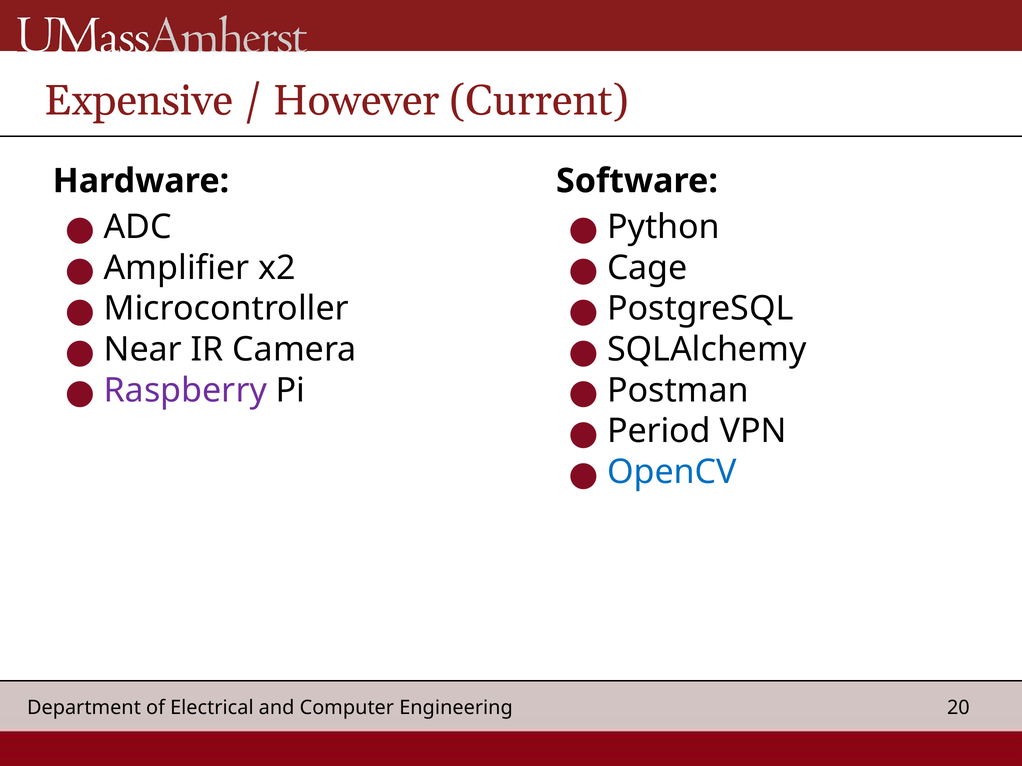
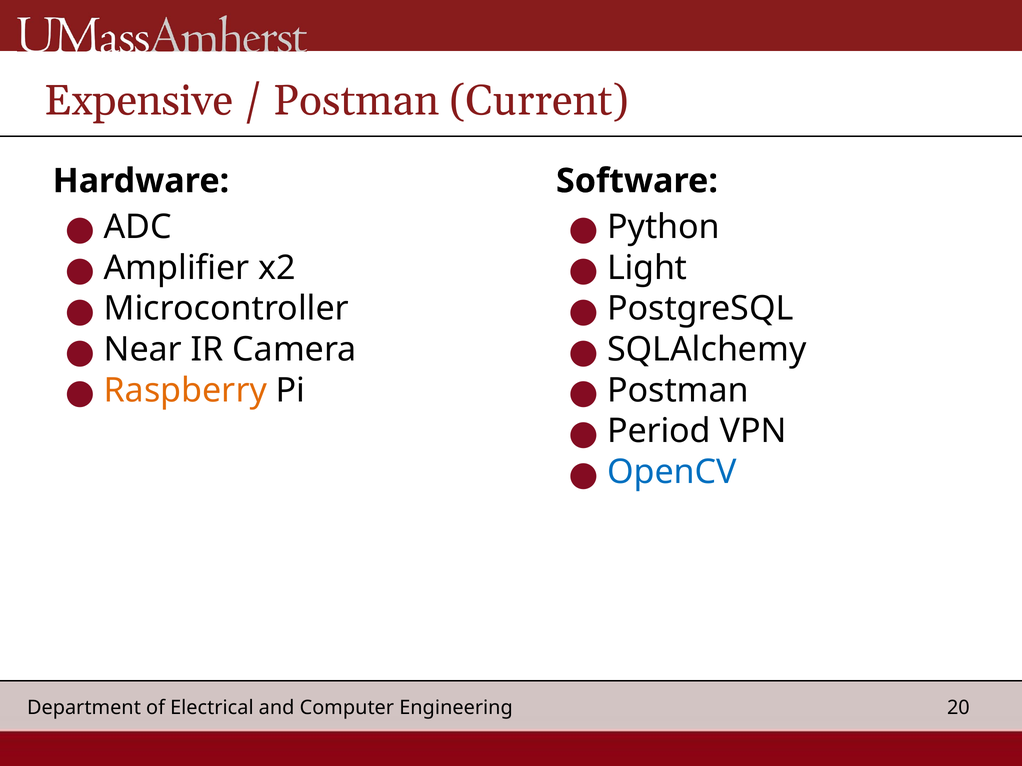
However at (357, 101): However -> Postman
Cage: Cage -> Light
Raspberry colour: purple -> orange
